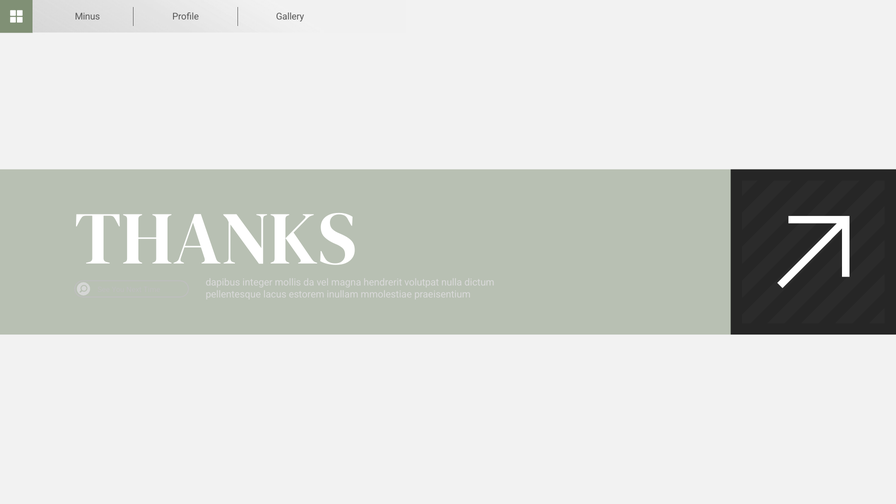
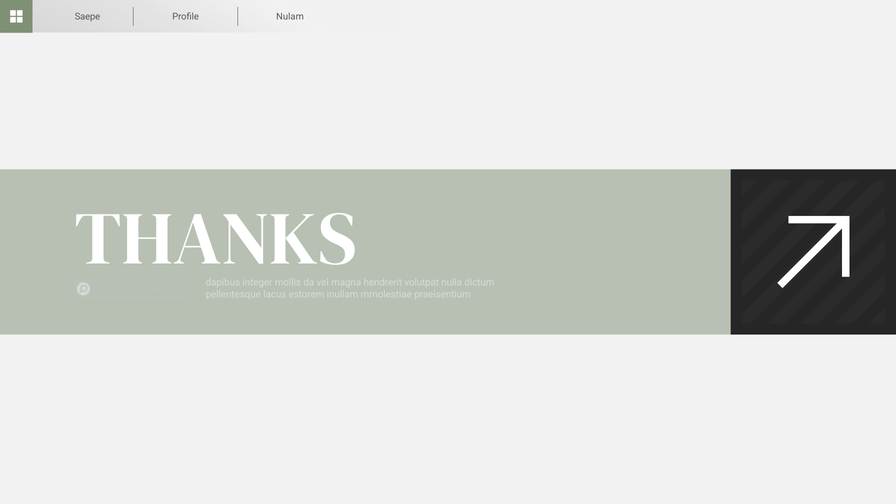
Minus: Minus -> Saepe
Gallery: Gallery -> Nulam
